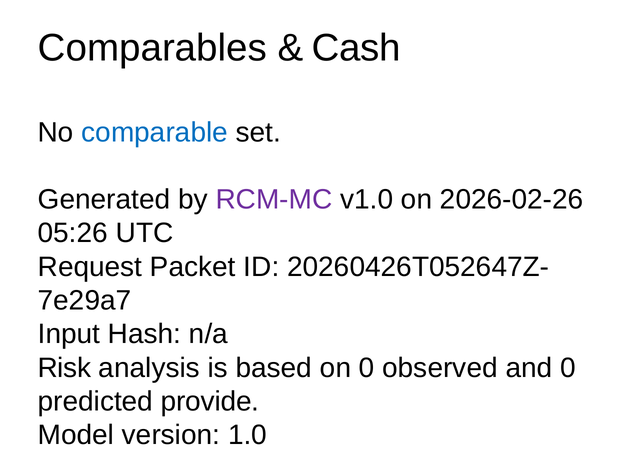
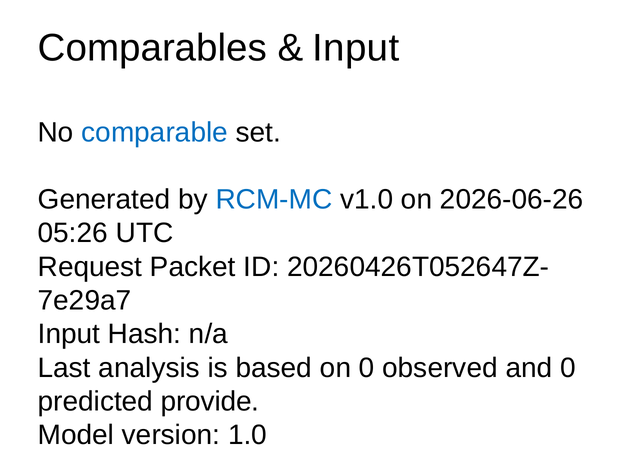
Cash at (356, 48): Cash -> Input
RCM-MC colour: purple -> blue
2026-02-26: 2026-02-26 -> 2026-06-26
Risk: Risk -> Last
